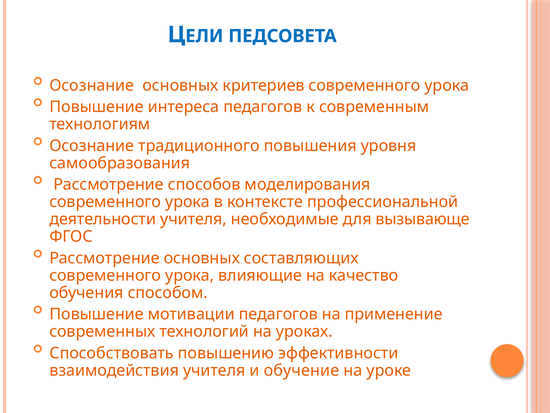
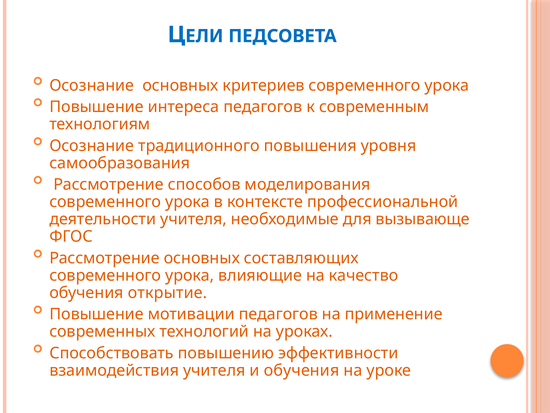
способом: способом -> открытие
и обучение: обучение -> обучения
